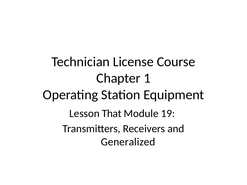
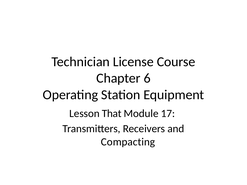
1: 1 -> 6
19: 19 -> 17
Generalized: Generalized -> Compacting
